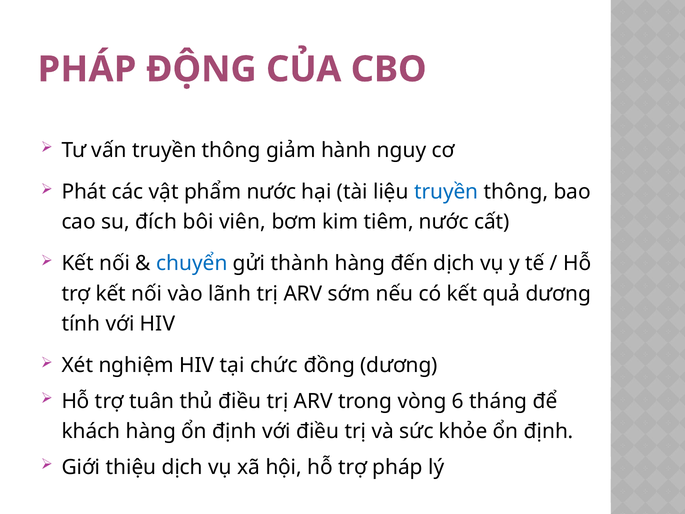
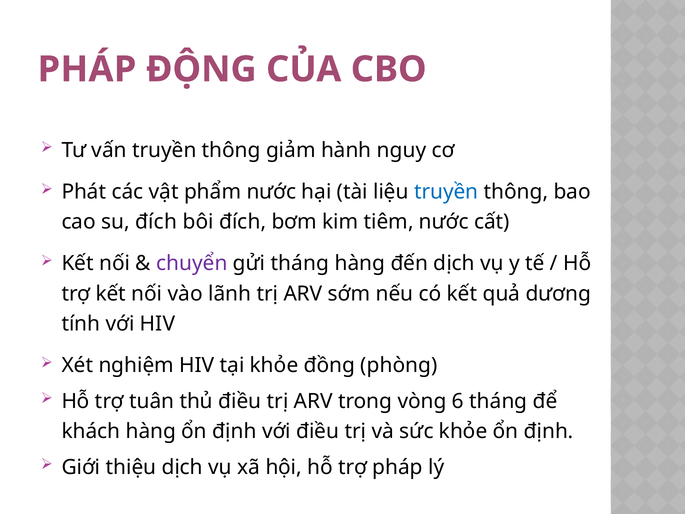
bôi viên: viên -> đích
chuyển colour: blue -> purple
gửi thành: thành -> tháng
tại chức: chức -> khỏe
đồng dương: dương -> phòng
